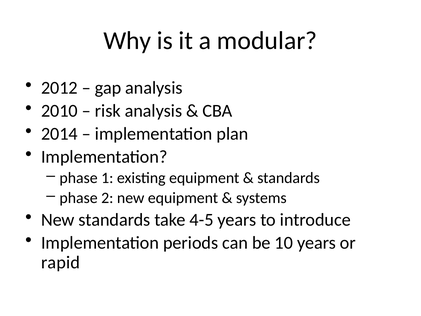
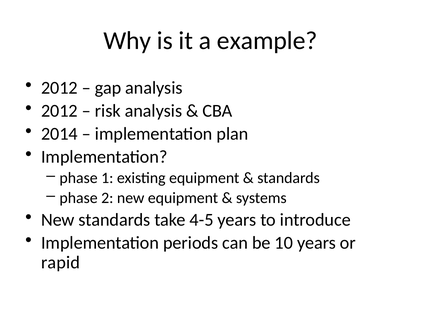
modular: modular -> example
2010 at (59, 111): 2010 -> 2012
